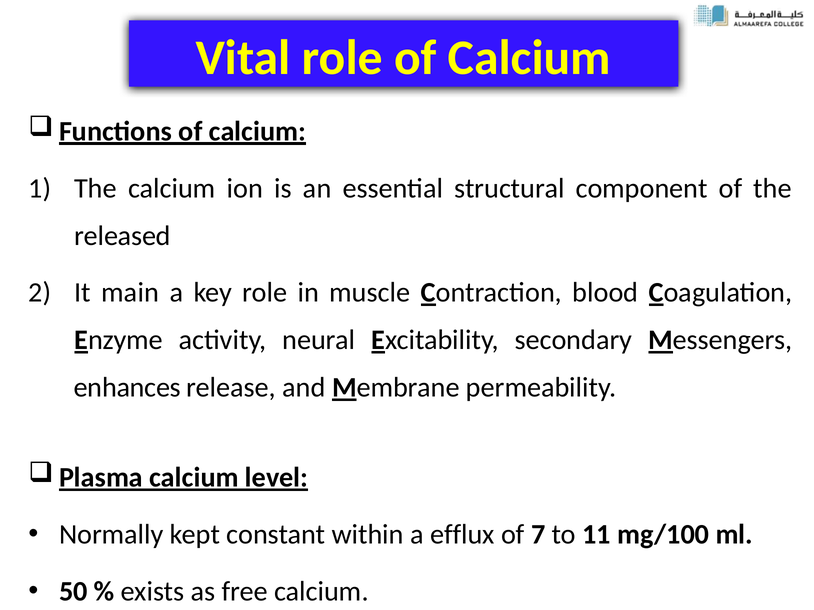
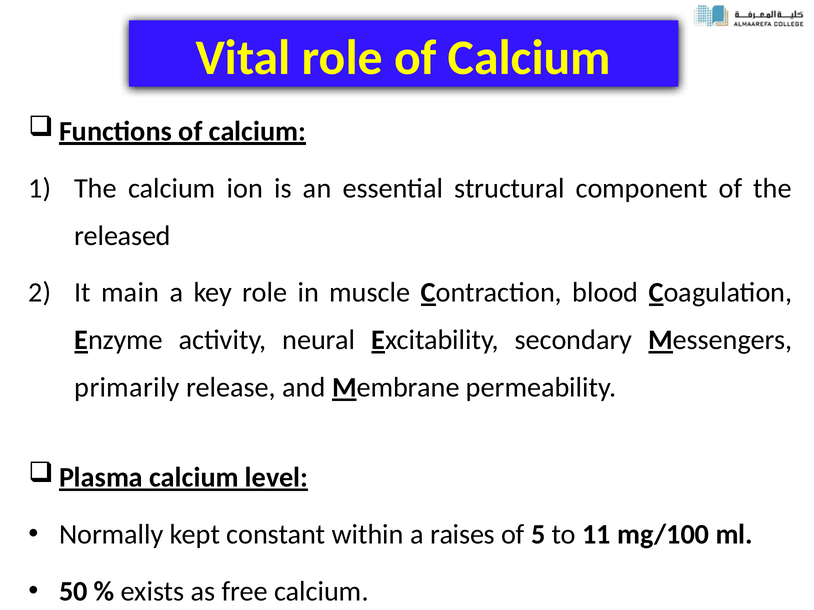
enhances: enhances -> primarily
efflux: efflux -> raises
7: 7 -> 5
